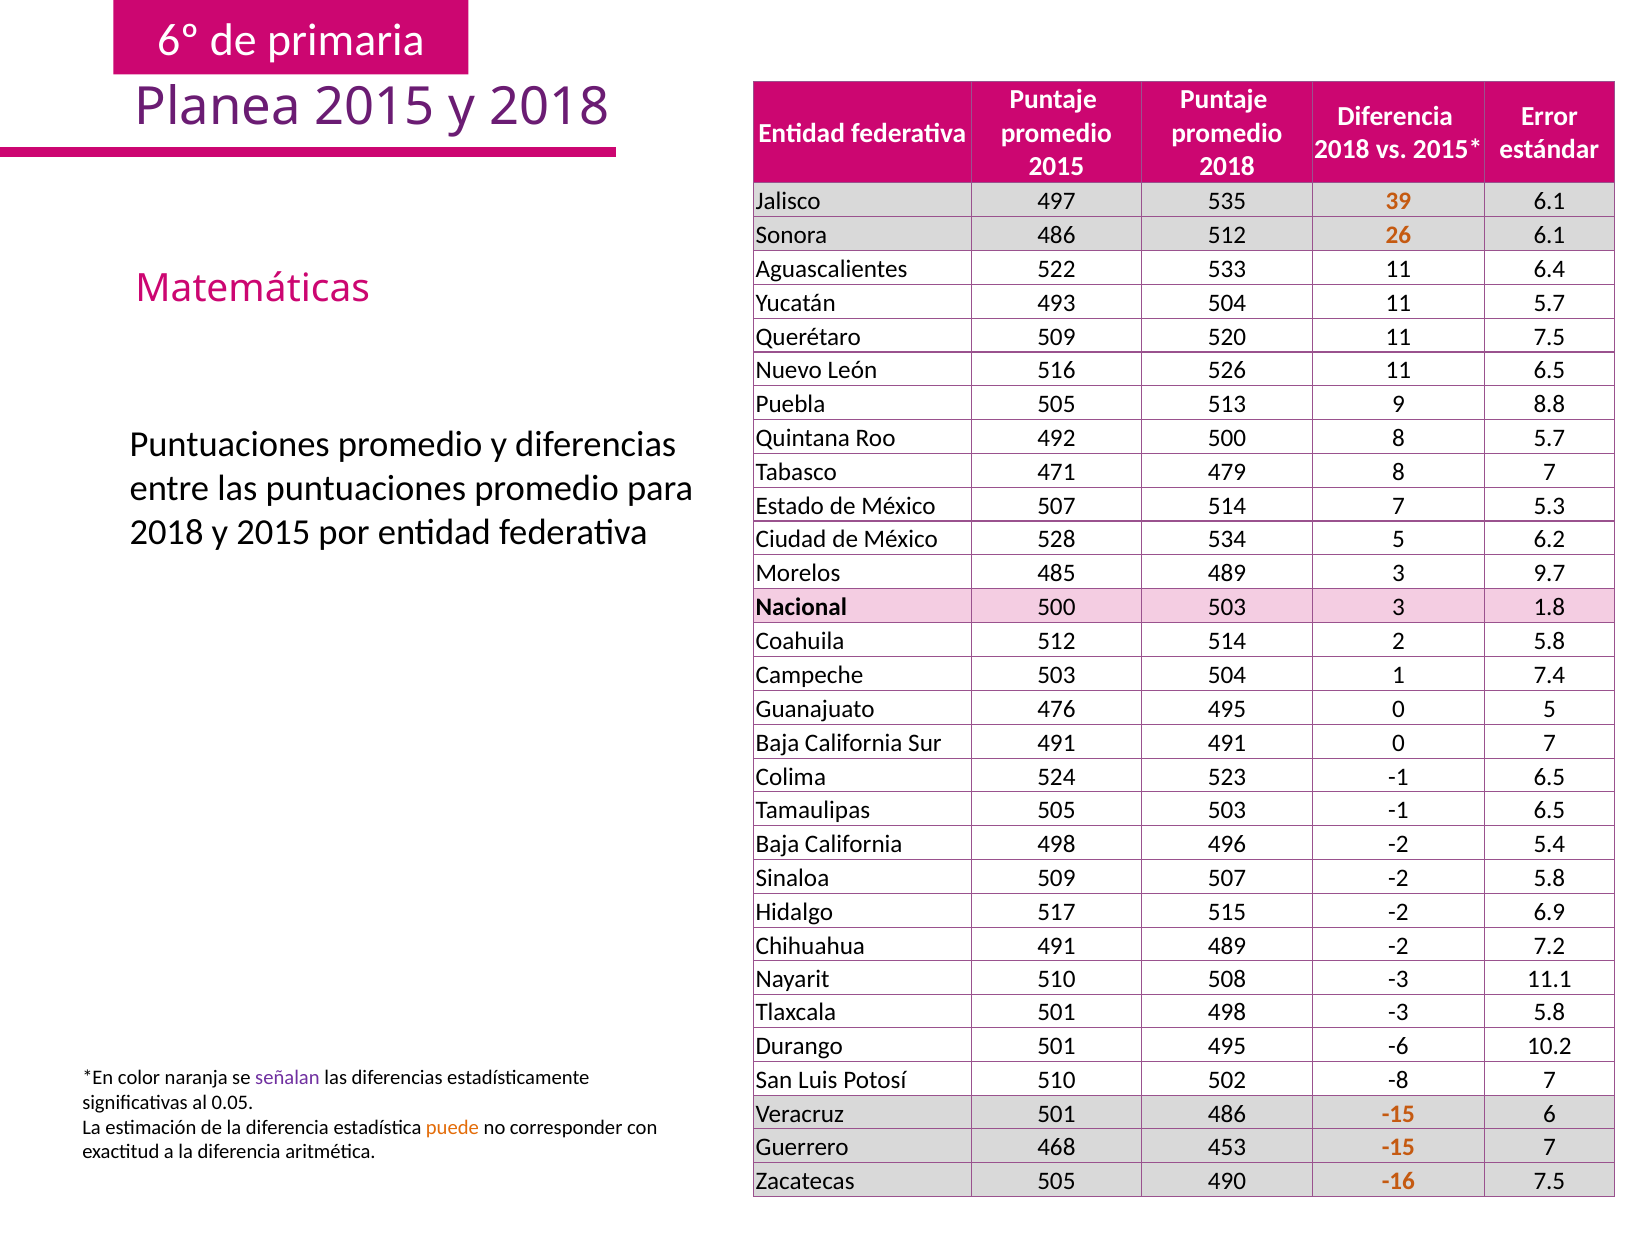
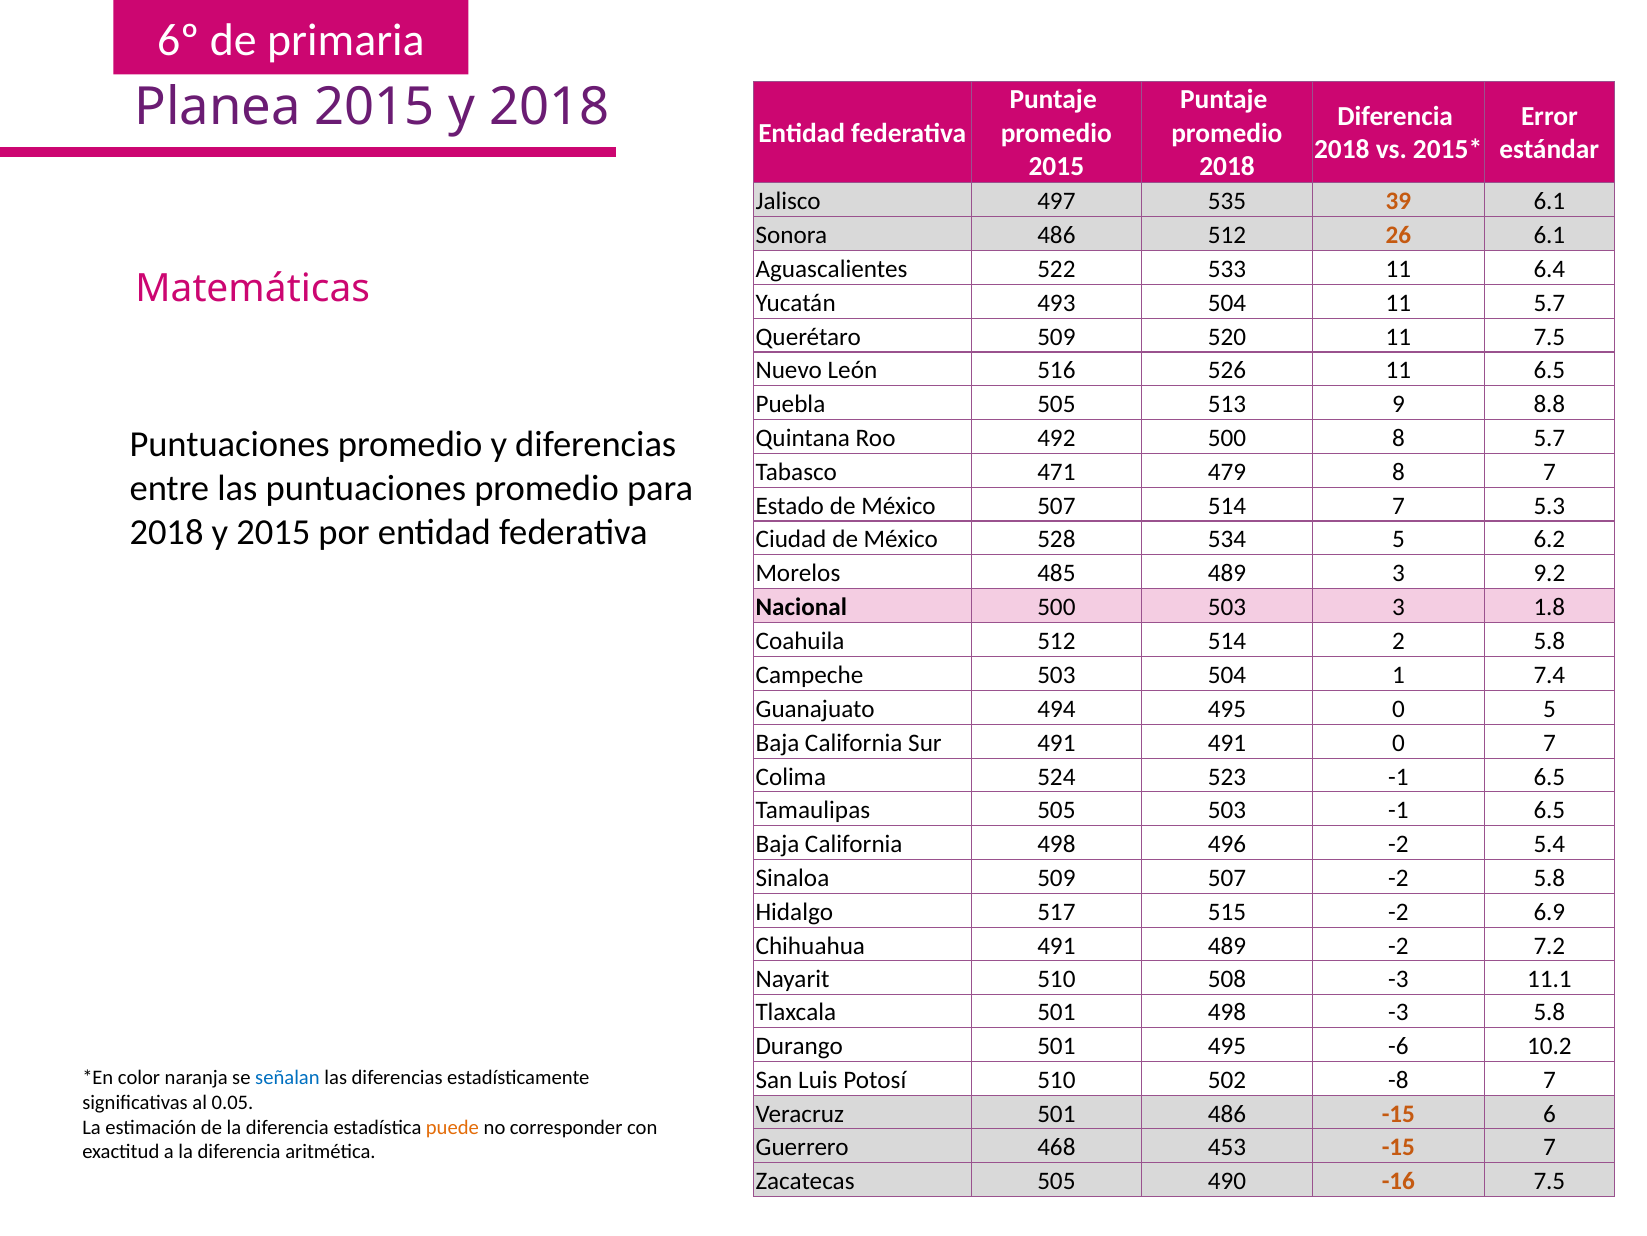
9.7: 9.7 -> 9.2
476: 476 -> 494
señalan colour: purple -> blue
